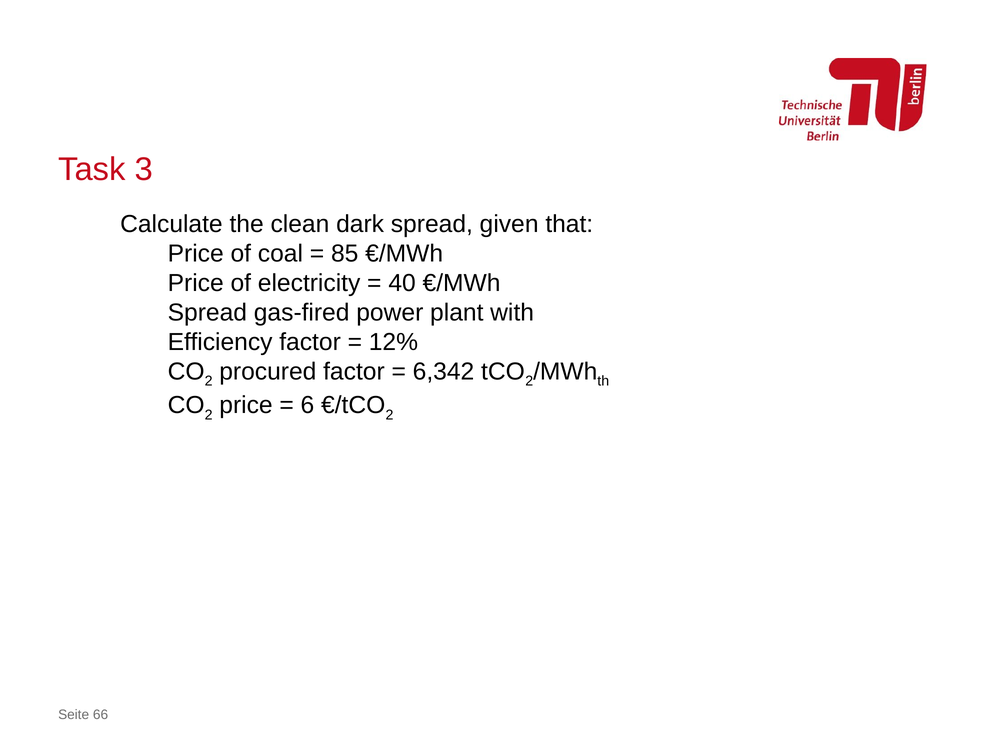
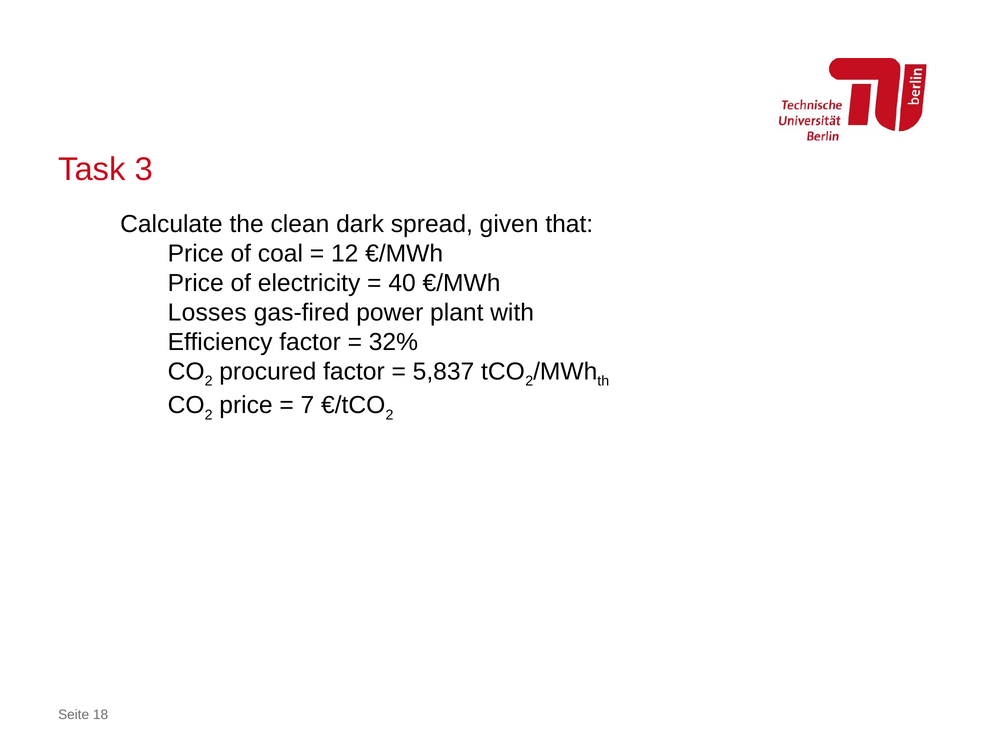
85: 85 -> 12
Spread at (207, 313): Spread -> Losses
12%: 12% -> 32%
6,342: 6,342 -> 5,837
6: 6 -> 7
66: 66 -> 18
